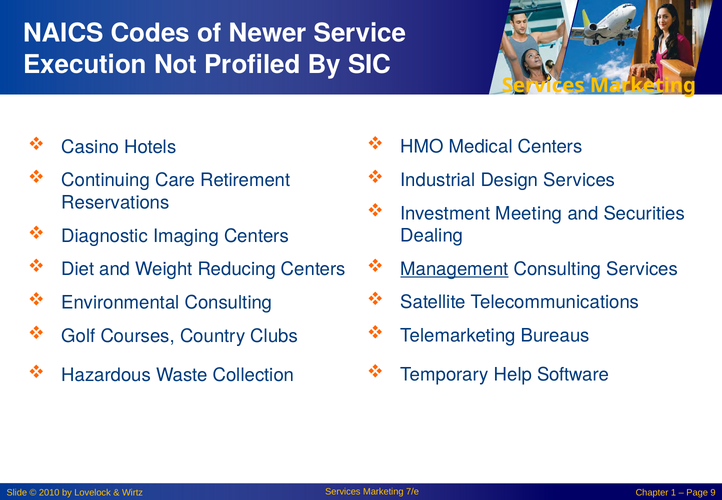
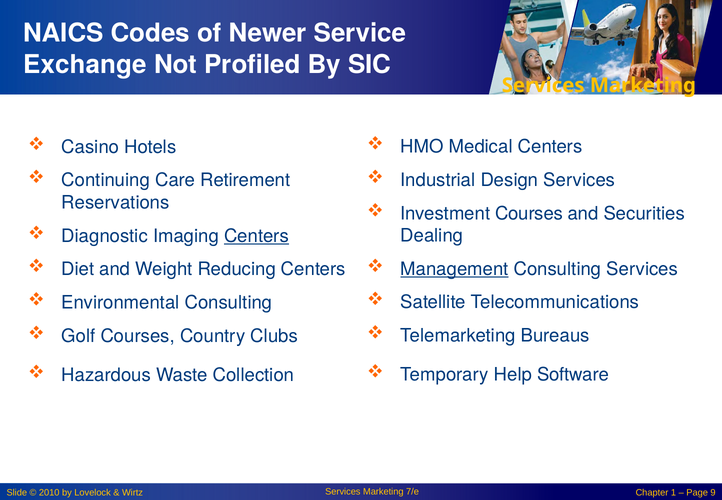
Execution: Execution -> Exchange
Investment Meeting: Meeting -> Courses
Centers at (256, 236) underline: none -> present
